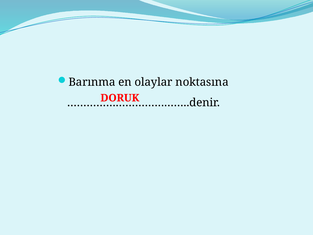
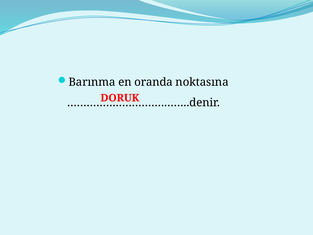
olaylar: olaylar -> oranda
